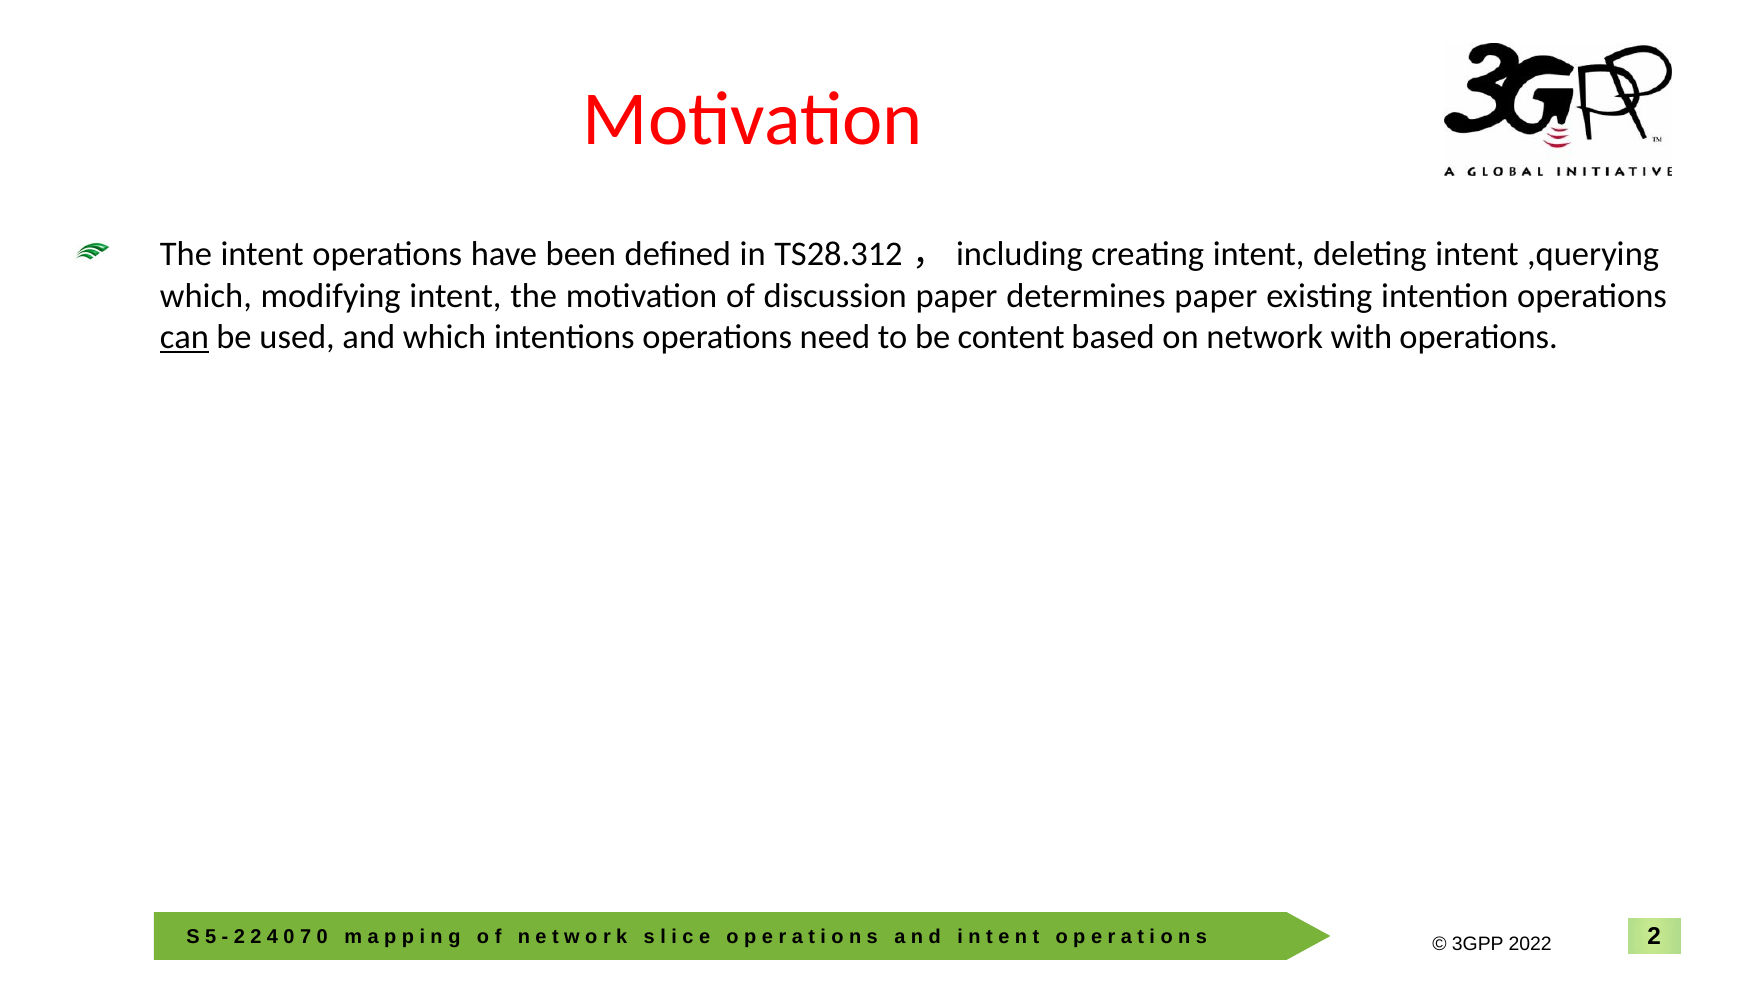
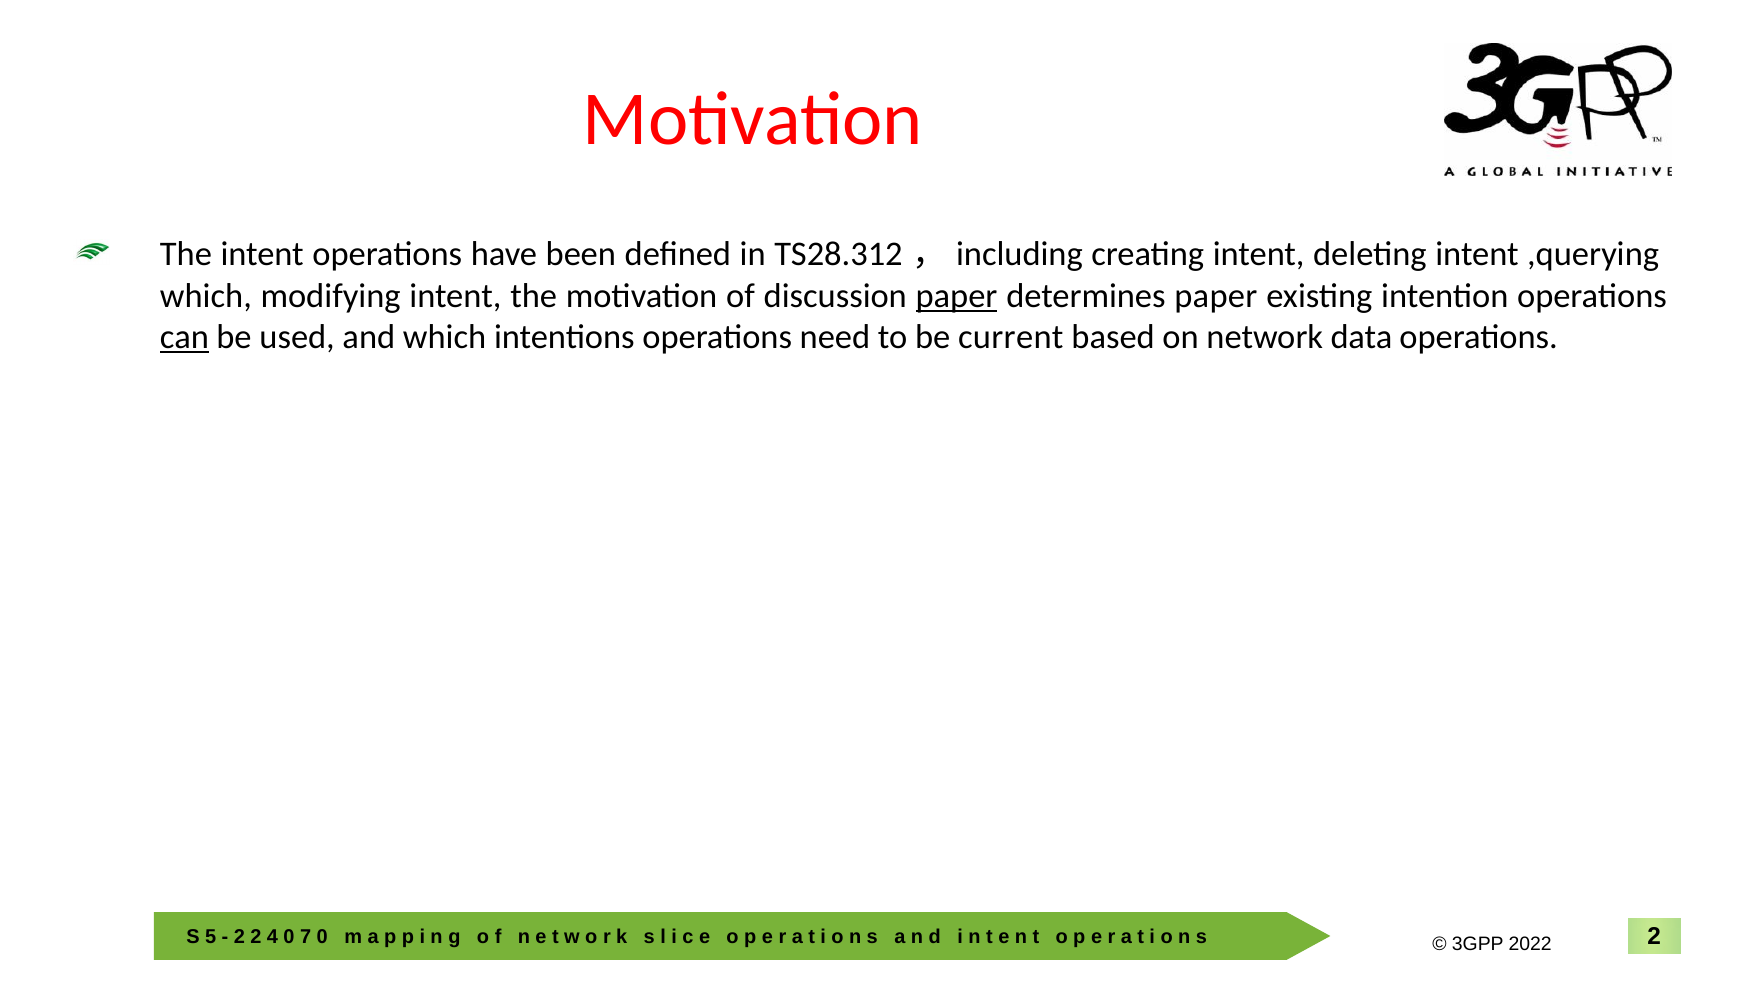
paper at (957, 296) underline: none -> present
content: content -> current
with: with -> data
